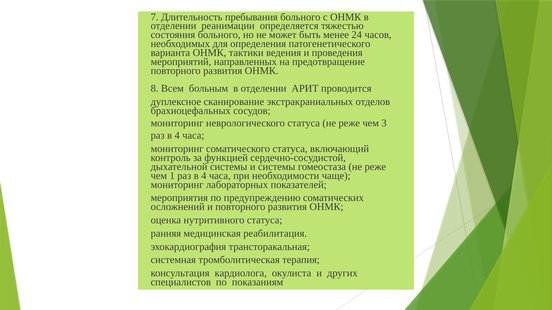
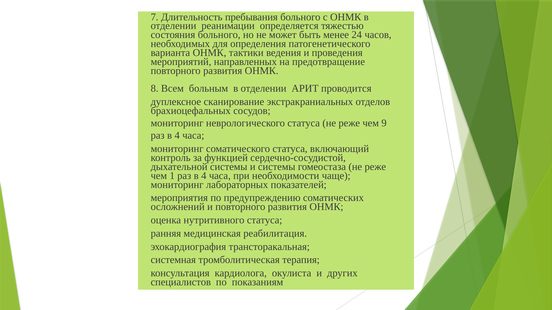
3: 3 -> 9
